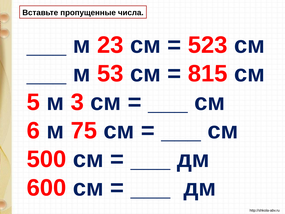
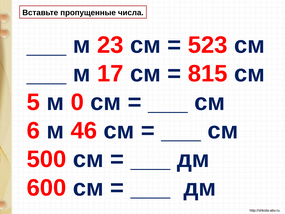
53: 53 -> 17
3: 3 -> 0
75: 75 -> 46
